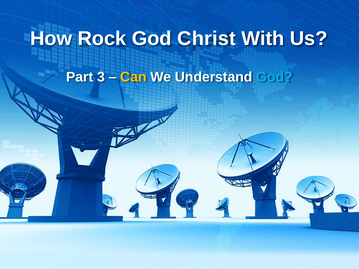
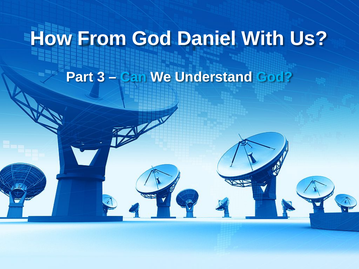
Rock: Rock -> From
Christ: Christ -> Daniel
Can colour: yellow -> light blue
